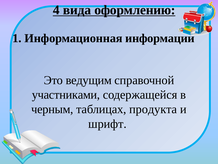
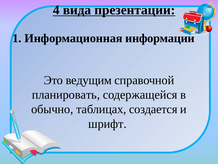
оформлению: оформлению -> презентации
участниками: участниками -> планировать
черным: черным -> обычно
продукта: продукта -> создается
